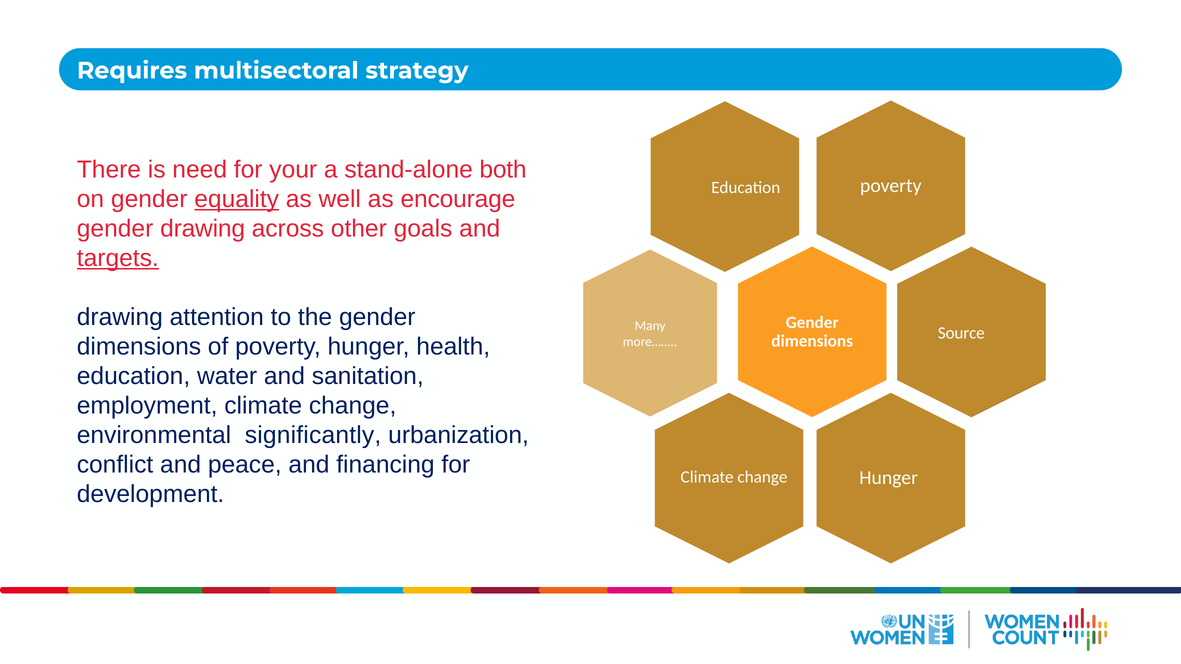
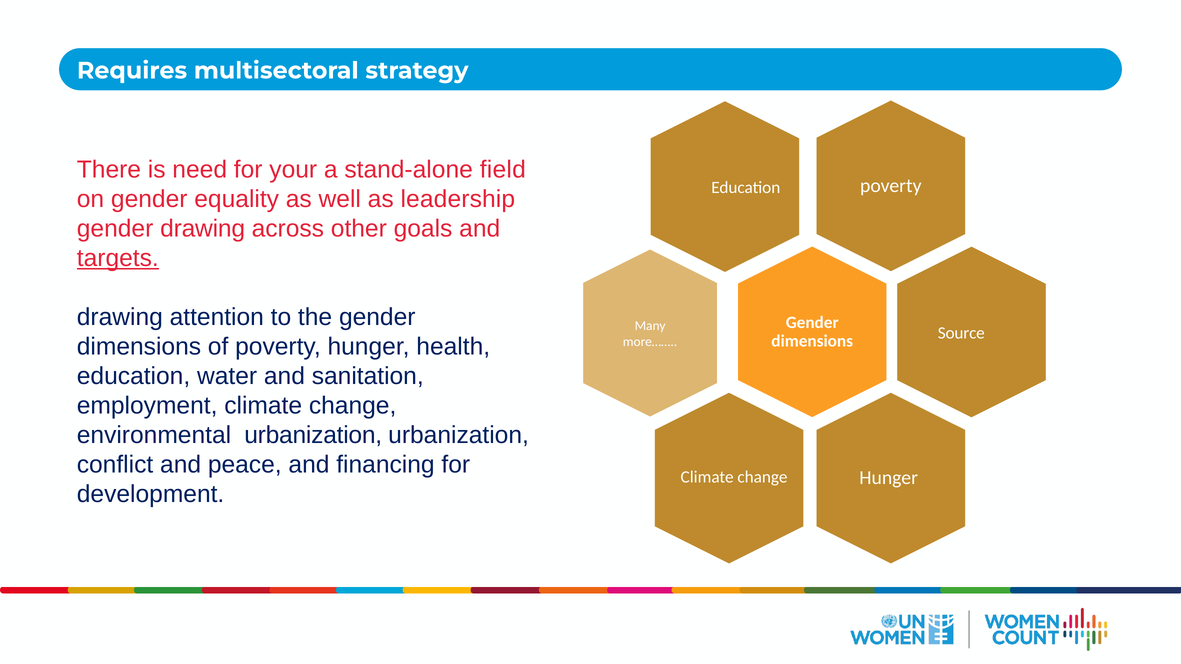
both: both -> field
equality underline: present -> none
encourage: encourage -> leadership
environmental significantly: significantly -> urbanization
